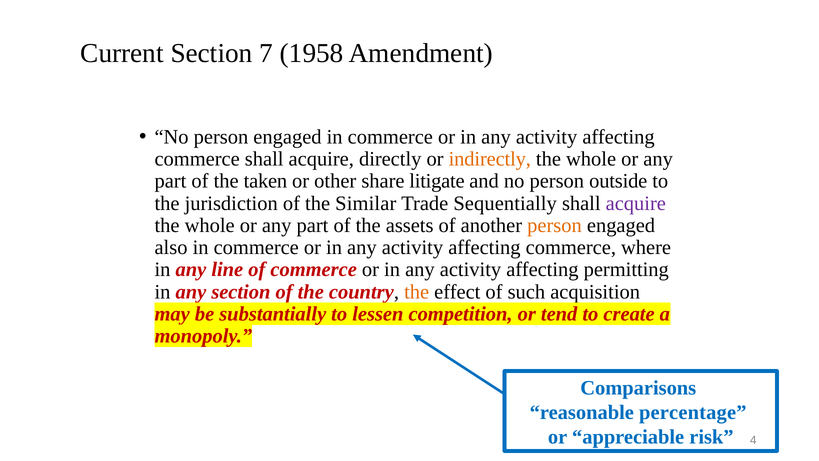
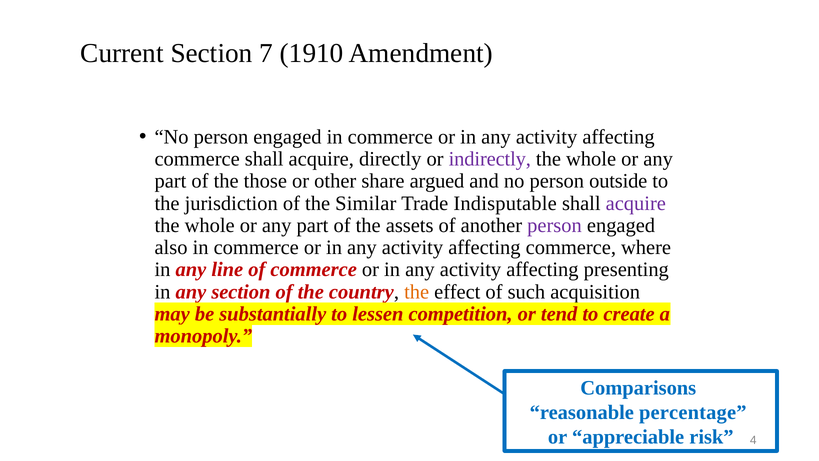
1958: 1958 -> 1910
indirectly colour: orange -> purple
taken: taken -> those
litigate: litigate -> argued
Sequentially: Sequentially -> Indisputable
person at (555, 225) colour: orange -> purple
permitting: permitting -> presenting
